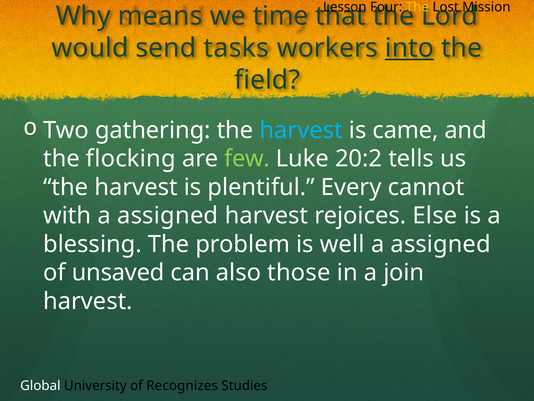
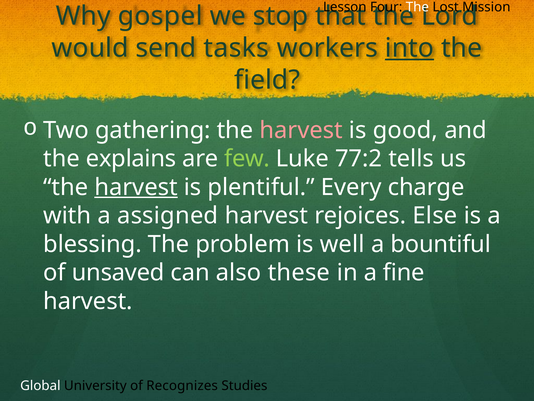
The at (417, 7) colour: yellow -> white
means: means -> gospel
time: time -> stop
harvest at (301, 130) colour: light blue -> pink
came: came -> good
flocking: flocking -> explains
20:2: 20:2 -> 77:2
harvest at (136, 187) underline: none -> present
cannot: cannot -> charge
assigned at (441, 244): assigned -> bountiful
those: those -> these
join: join -> fine
